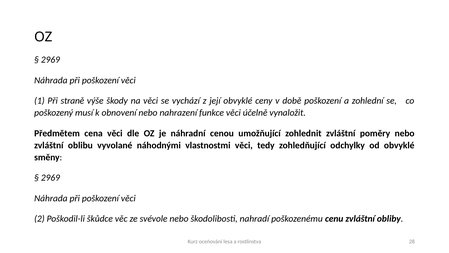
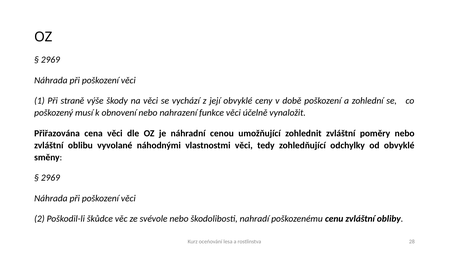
Předmětem: Předmětem -> Přiřazována
